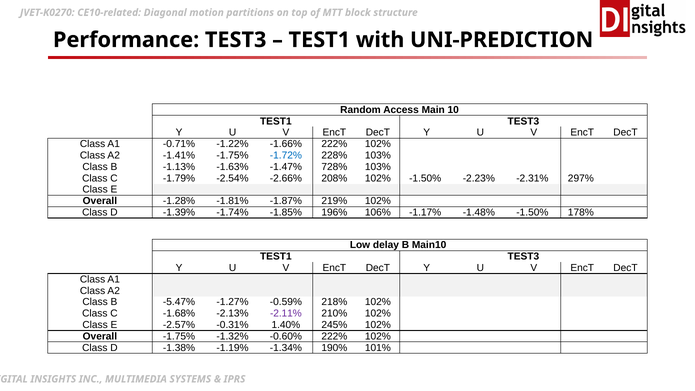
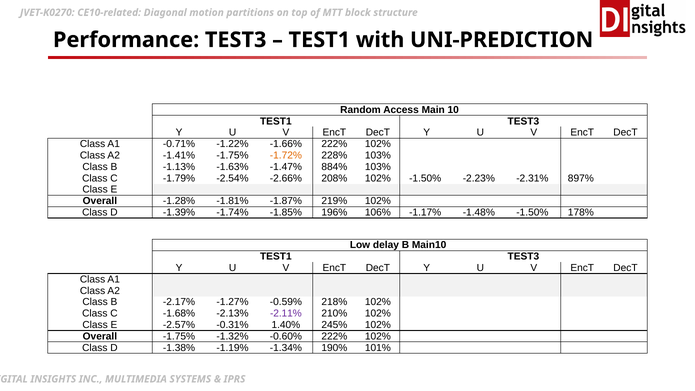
-1.72% colour: blue -> orange
728%: 728% -> 884%
297%: 297% -> 897%
-5.47%: -5.47% -> -2.17%
